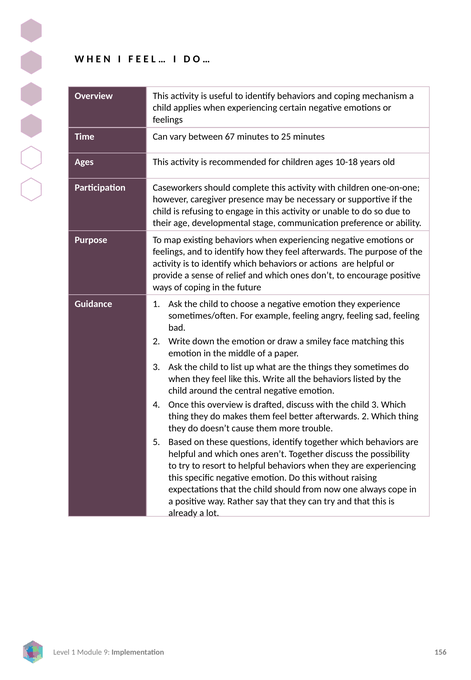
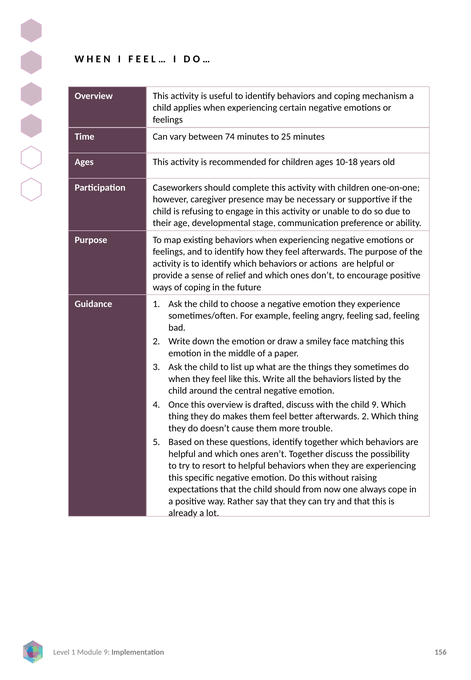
67: 67 -> 74
child 3: 3 -> 9
